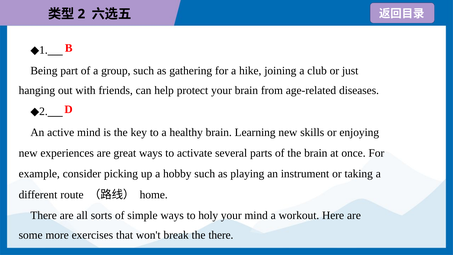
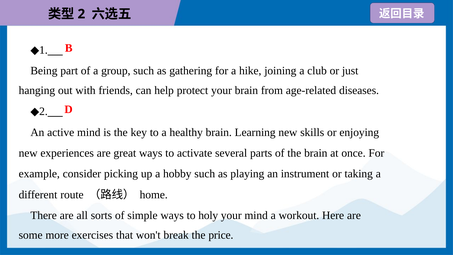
the there: there -> price
